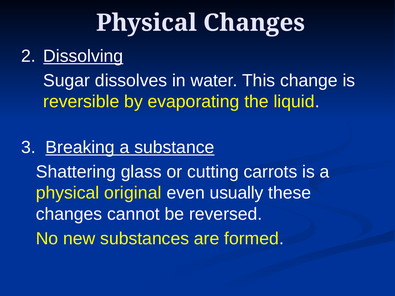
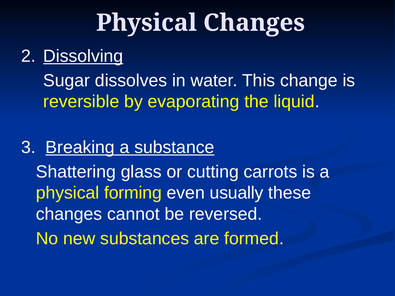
original: original -> forming
